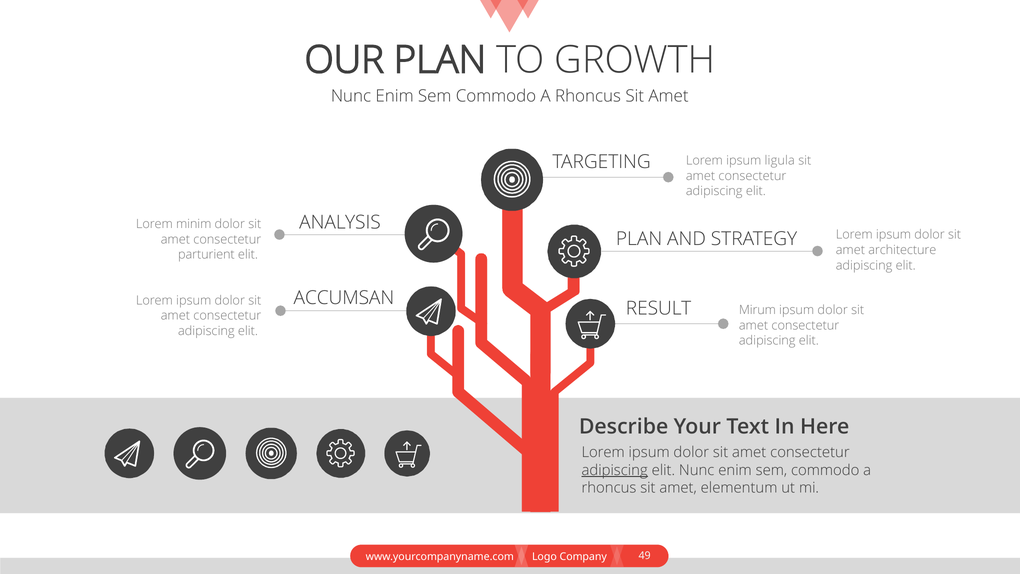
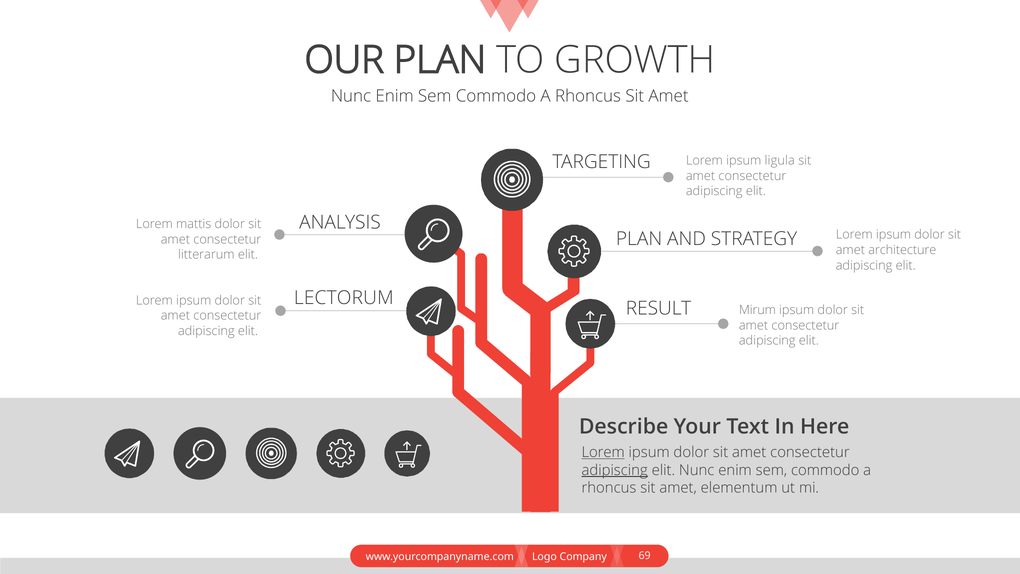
minim: minim -> mattis
parturient: parturient -> litterarum
ACCUMSAN: ACCUMSAN -> LECTORUM
Lorem at (603, 452) underline: none -> present
49: 49 -> 69
